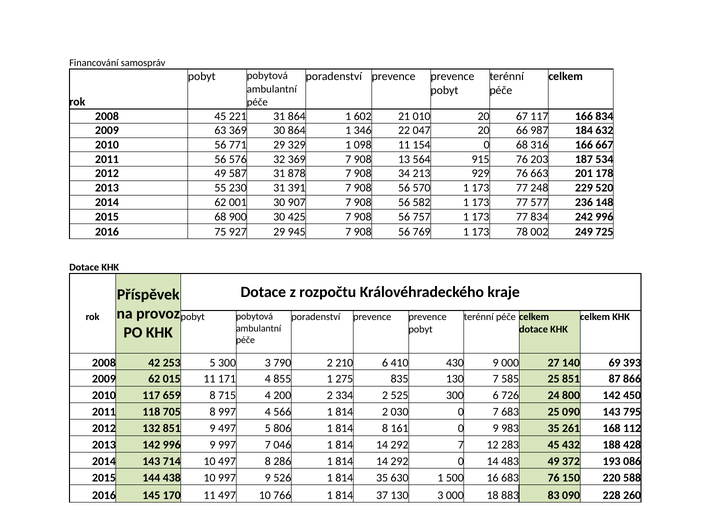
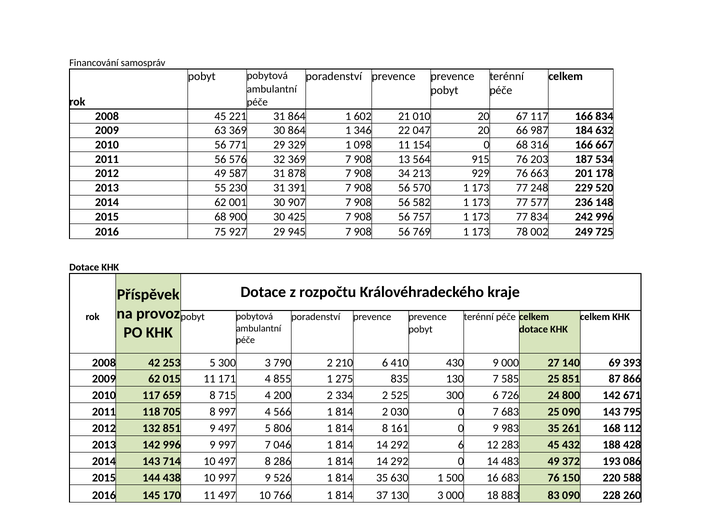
450: 450 -> 671
292 7: 7 -> 6
